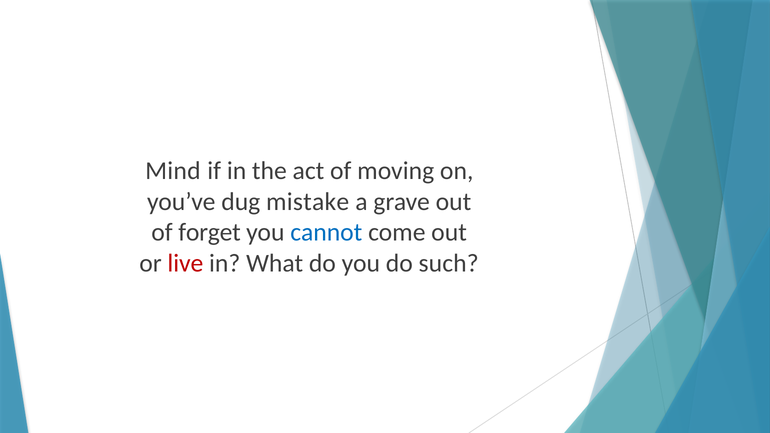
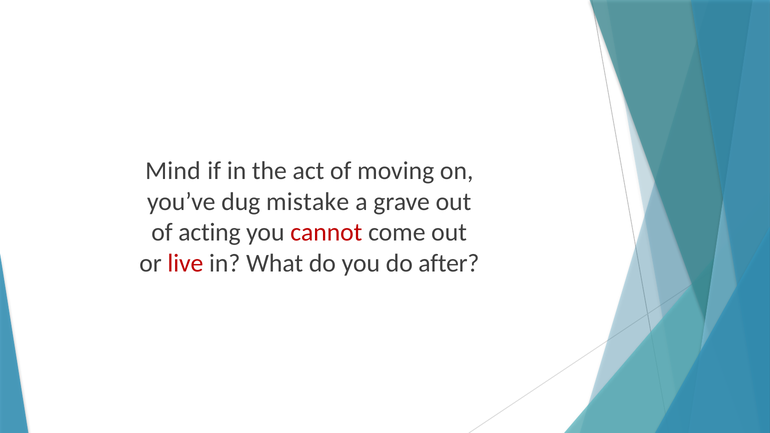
forget: forget -> acting
cannot colour: blue -> red
such: such -> after
